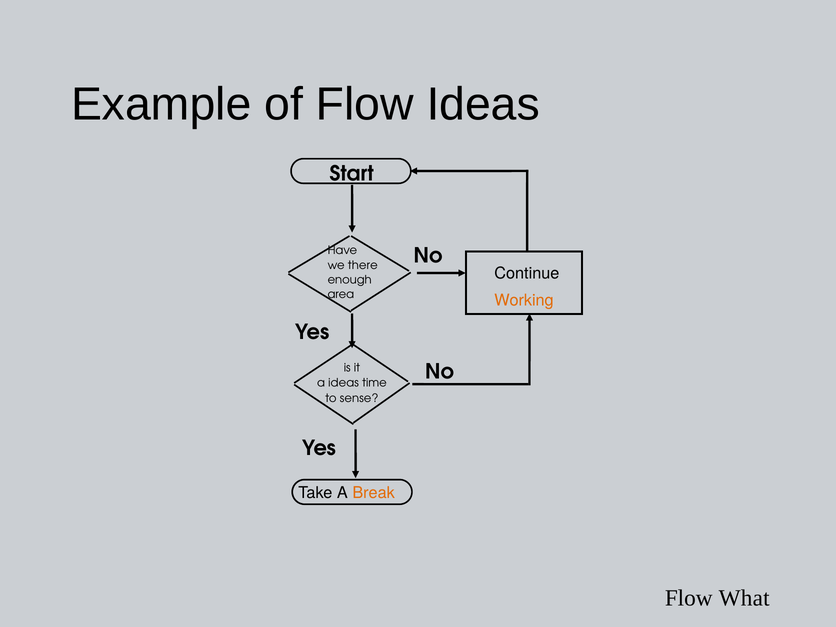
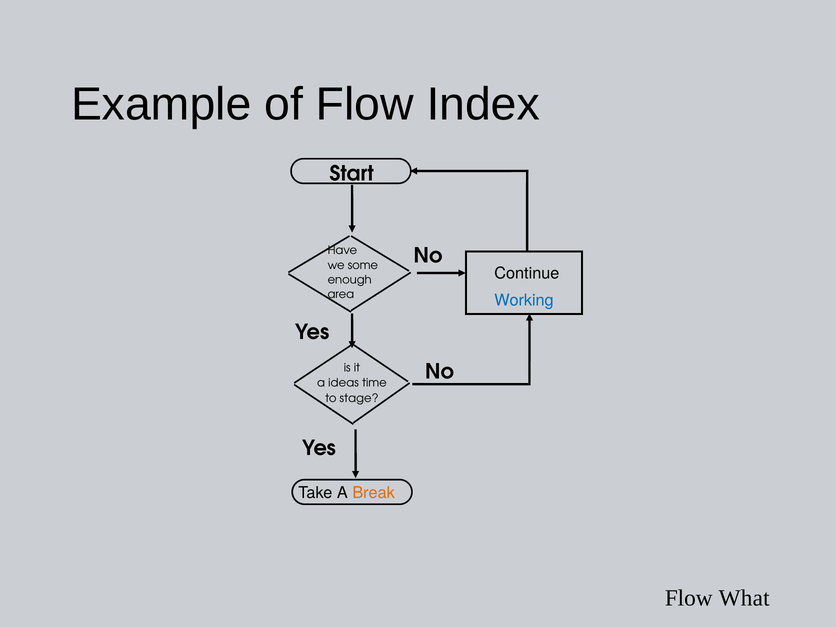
Flow Ideas: Ideas -> Index
there: there -> some
Working colour: orange -> blue
sense: sense -> stage
